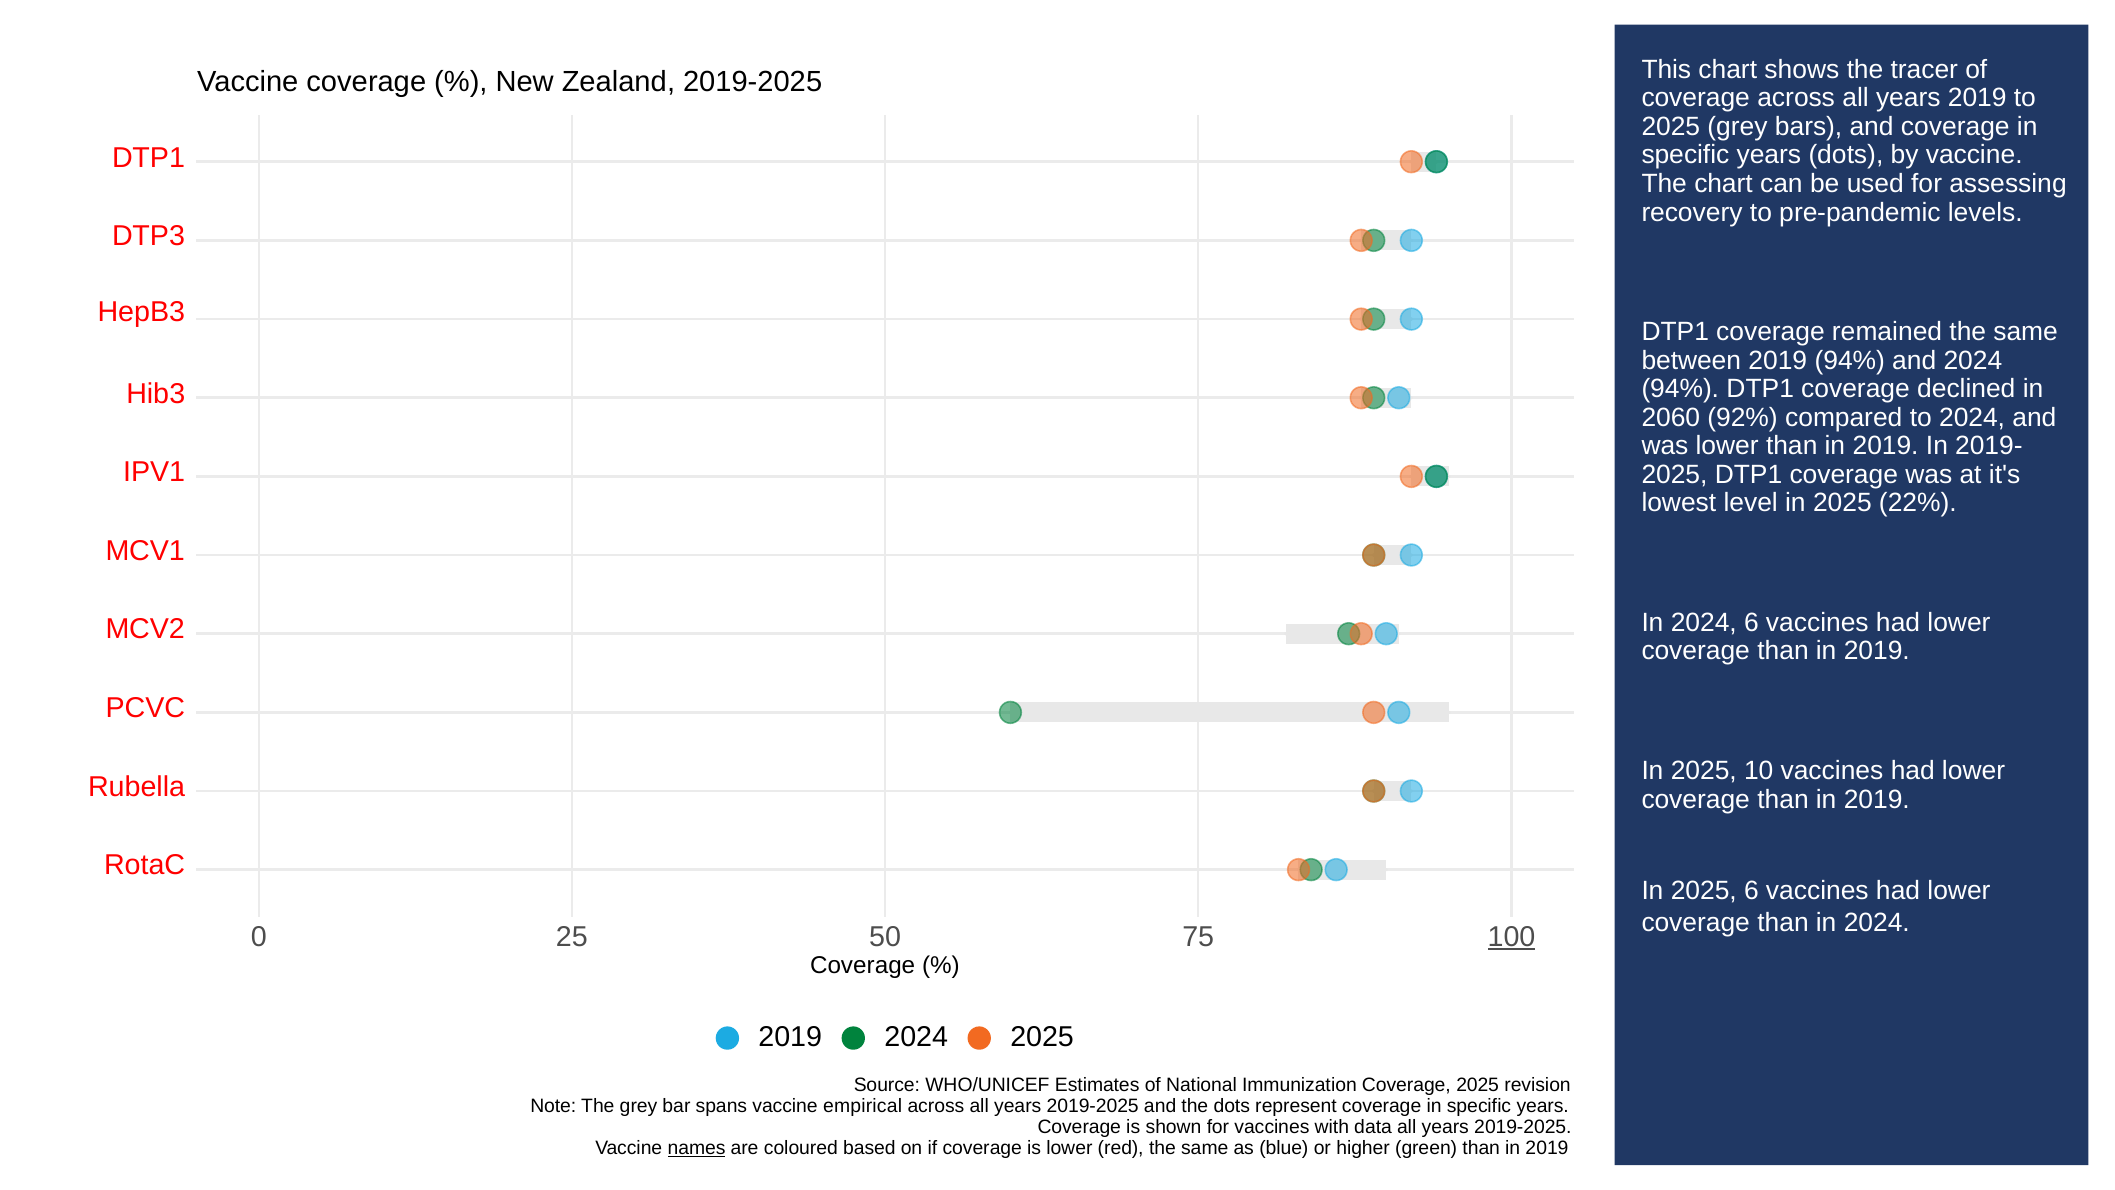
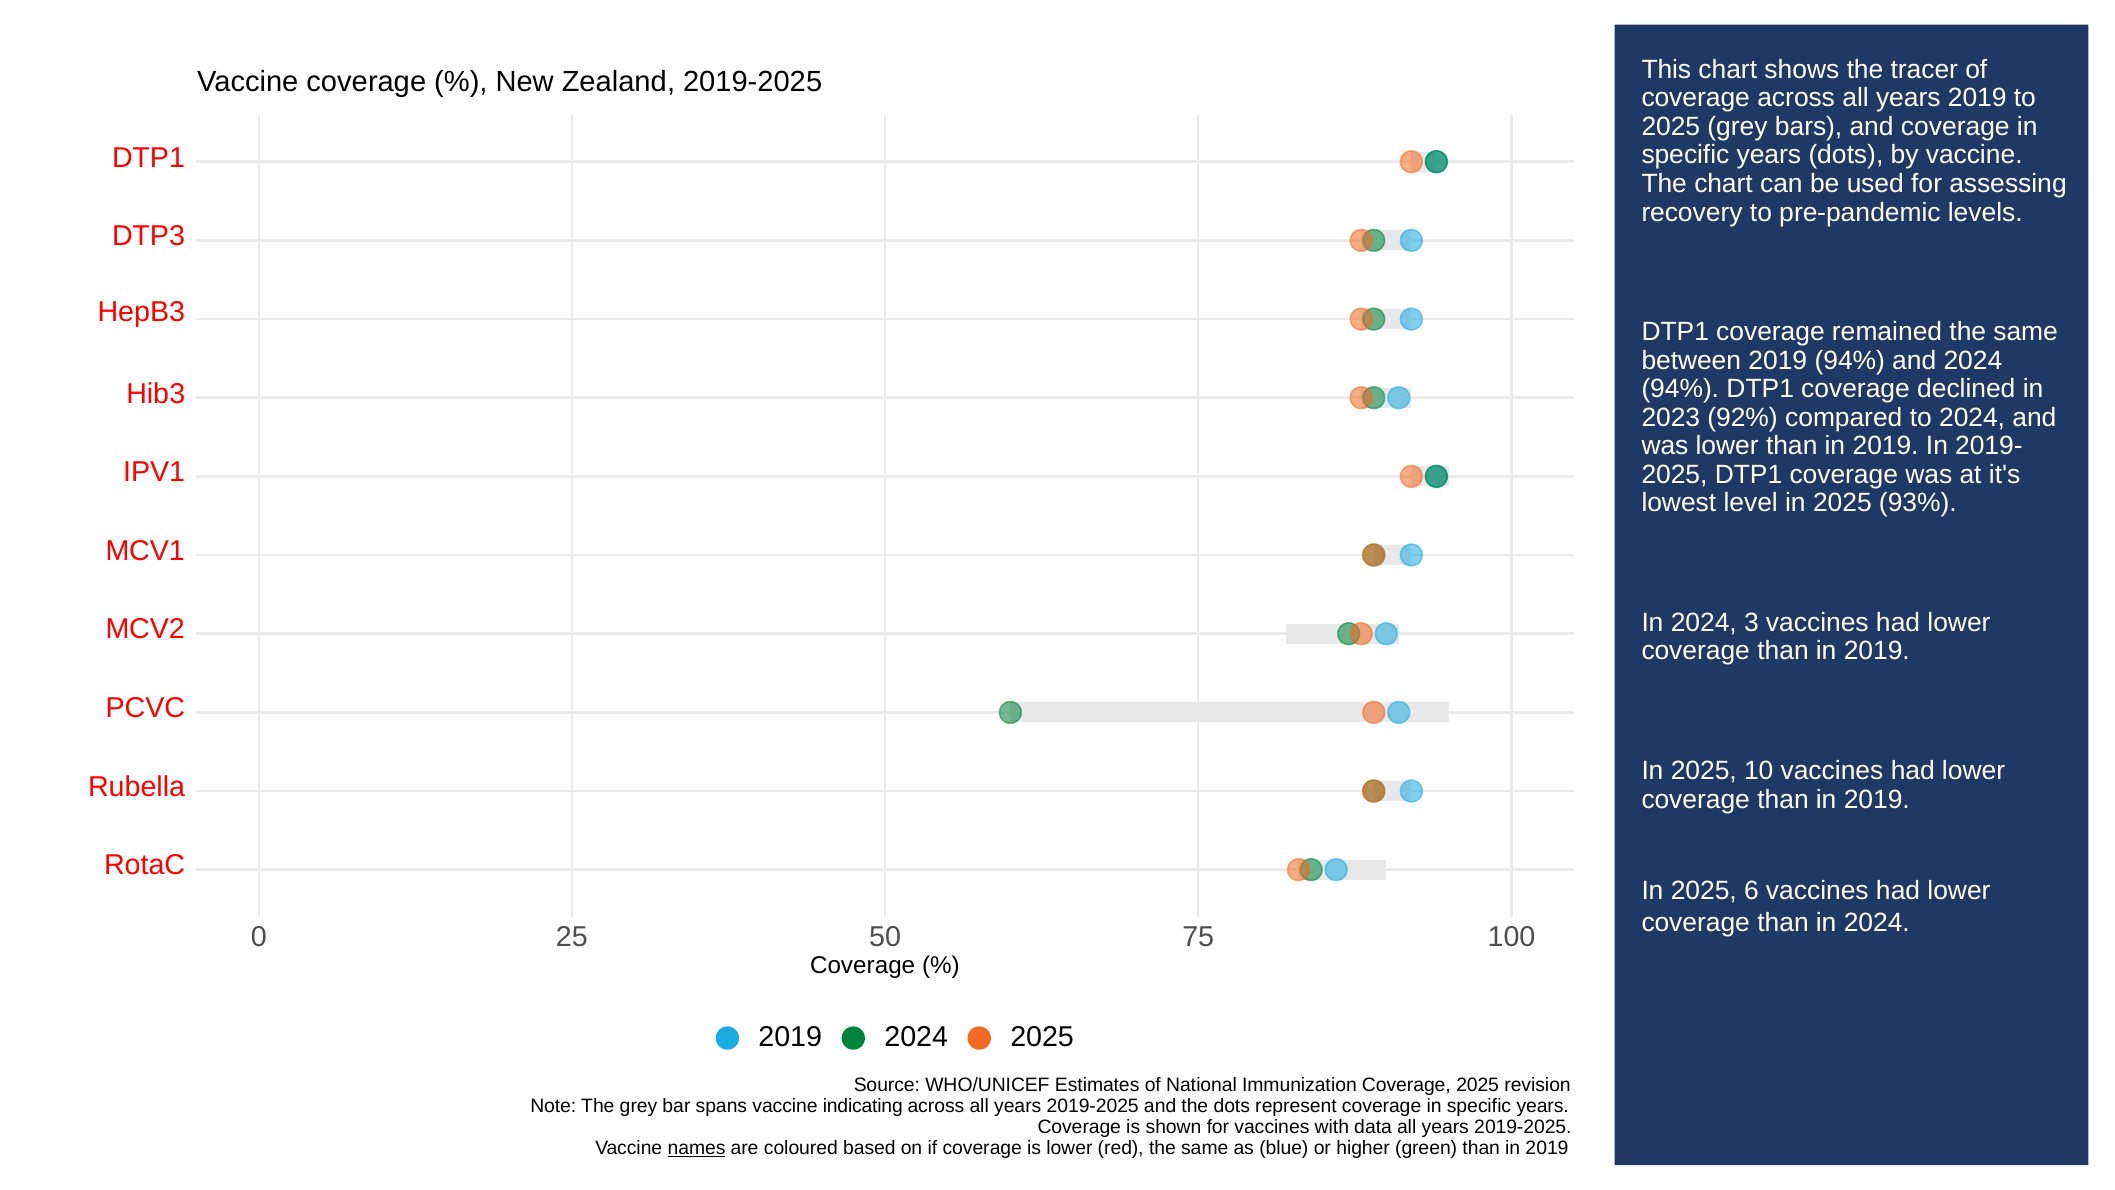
2060: 2060 -> 2023
22%: 22% -> 93%
2024 6: 6 -> 3
100 underline: present -> none
empirical: empirical -> indicating
